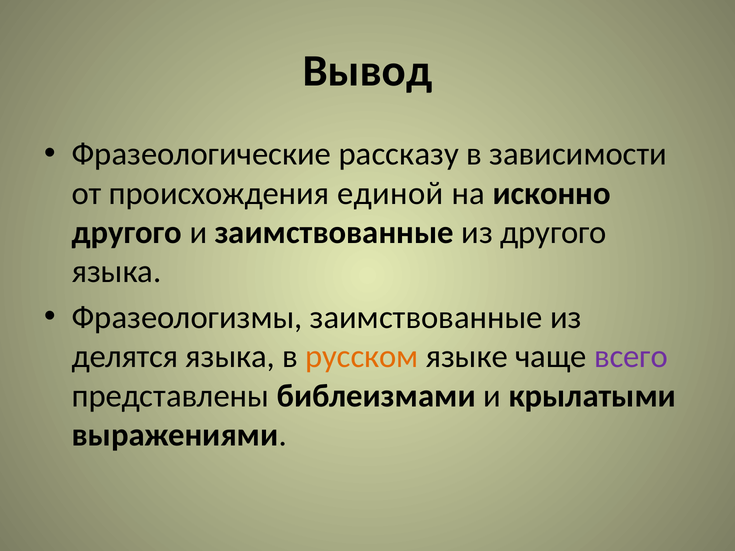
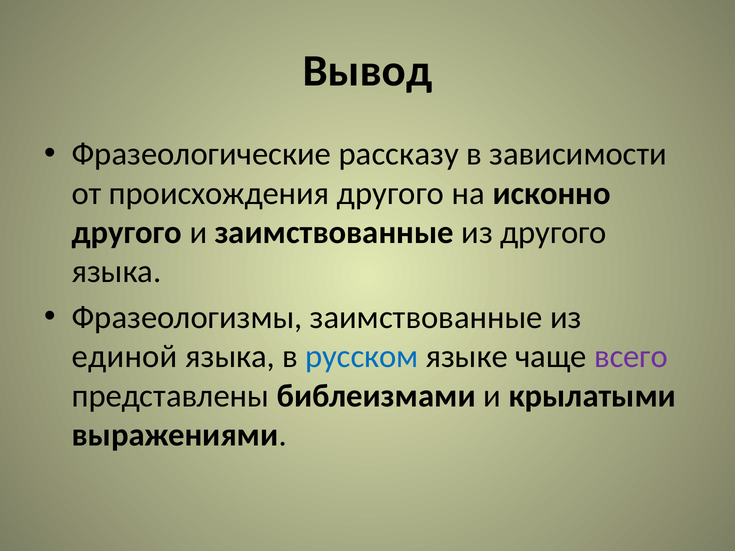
происхождения единой: единой -> другого
делятся: делятся -> единой
русском colour: orange -> blue
